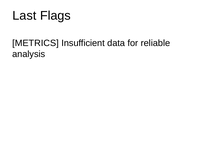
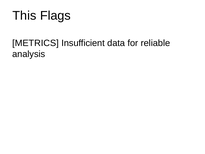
Last: Last -> This
